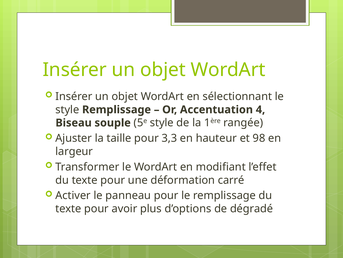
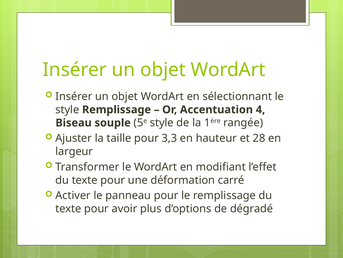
98: 98 -> 28
